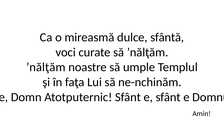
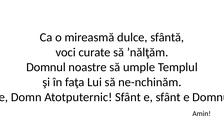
ʼnălţăm at (46, 67): ʼnălţăm -> Domnul
